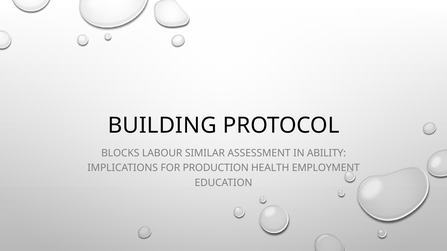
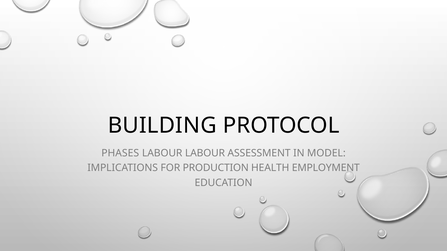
BLOCKS: BLOCKS -> PHASES
LABOUR SIMILAR: SIMILAR -> LABOUR
ABILITY: ABILITY -> MODEL
